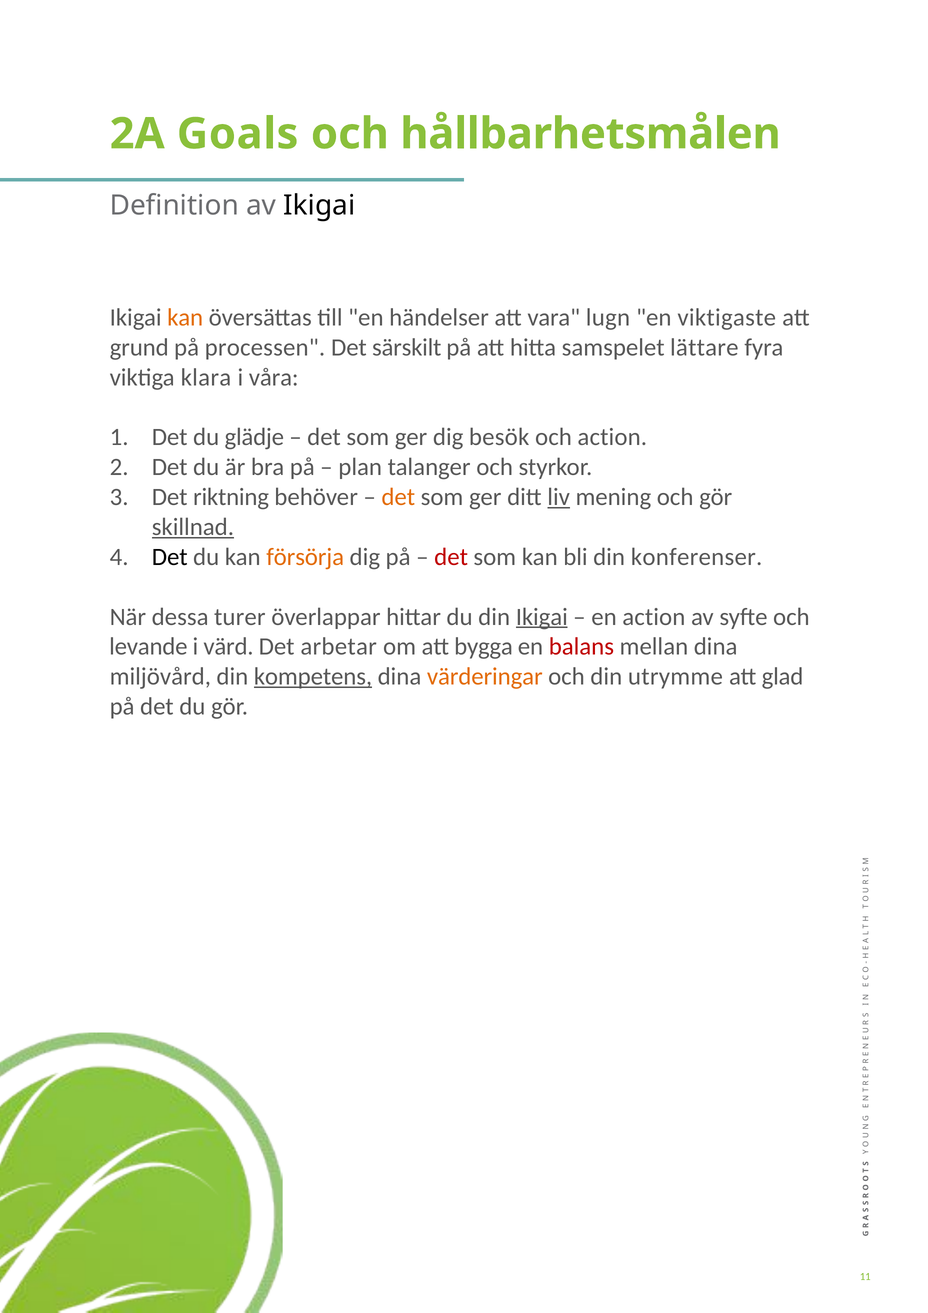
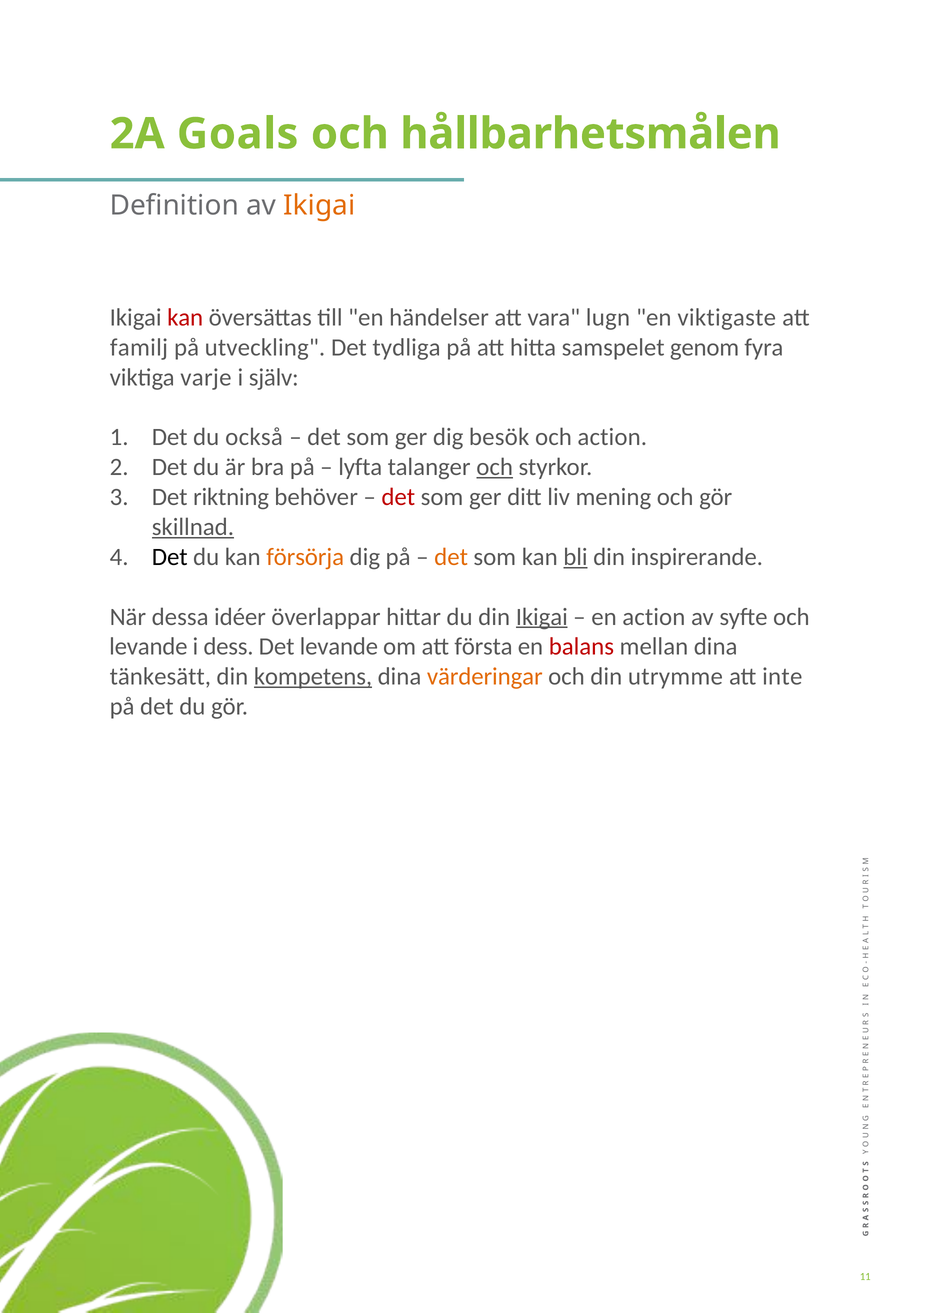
Ikigai at (319, 206) colour: black -> orange
kan at (185, 317) colour: orange -> red
grund: grund -> familj
processen: processen -> utveckling
särskilt: särskilt -> tydliga
lättare: lättare -> genom
klara: klara -> varje
våra: våra -> själv
glädje: glädje -> också
plan: plan -> lyfta
och at (495, 467) underline: none -> present
det at (398, 497) colour: orange -> red
liv underline: present -> none
det at (451, 557) colour: red -> orange
bli underline: none -> present
konferenser: konferenser -> inspirerande
turer: turer -> idéer
värd: värd -> dess
Det arbetar: arbetar -> levande
bygga: bygga -> första
miljövård: miljövård -> tänkesätt
glad: glad -> inte
